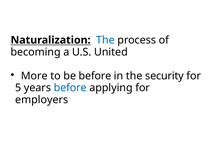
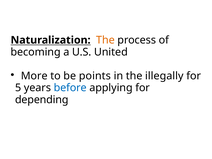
The at (105, 40) colour: blue -> orange
be before: before -> points
security: security -> illegally
employers: employers -> depending
